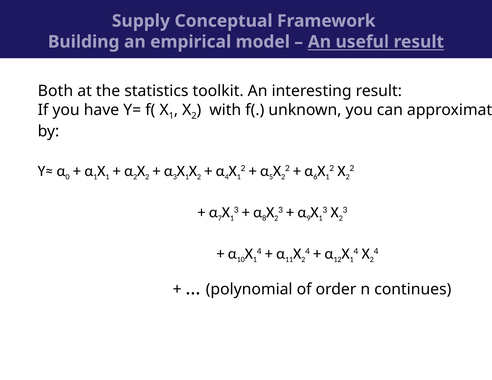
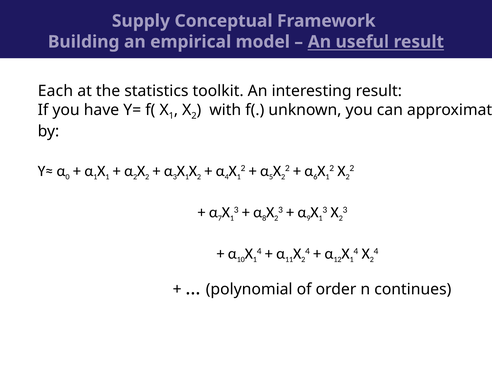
Both: Both -> Each
